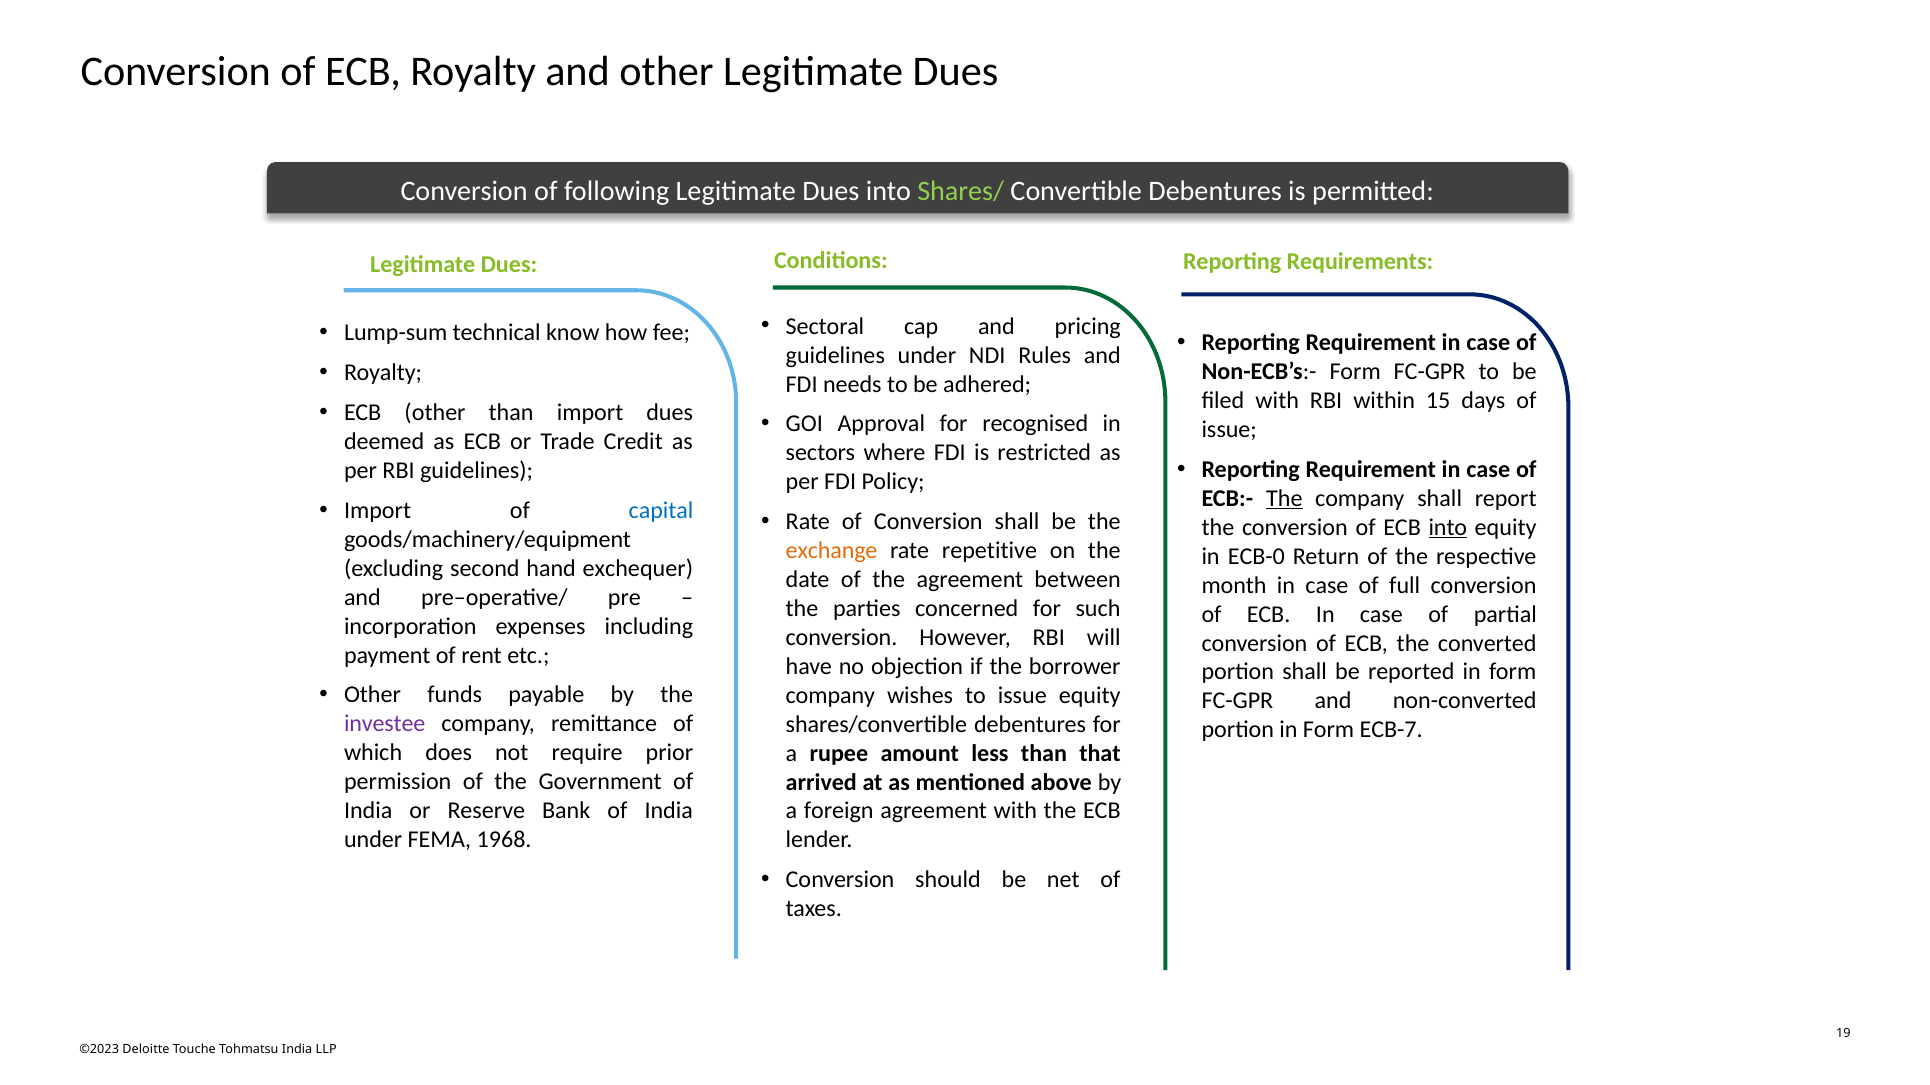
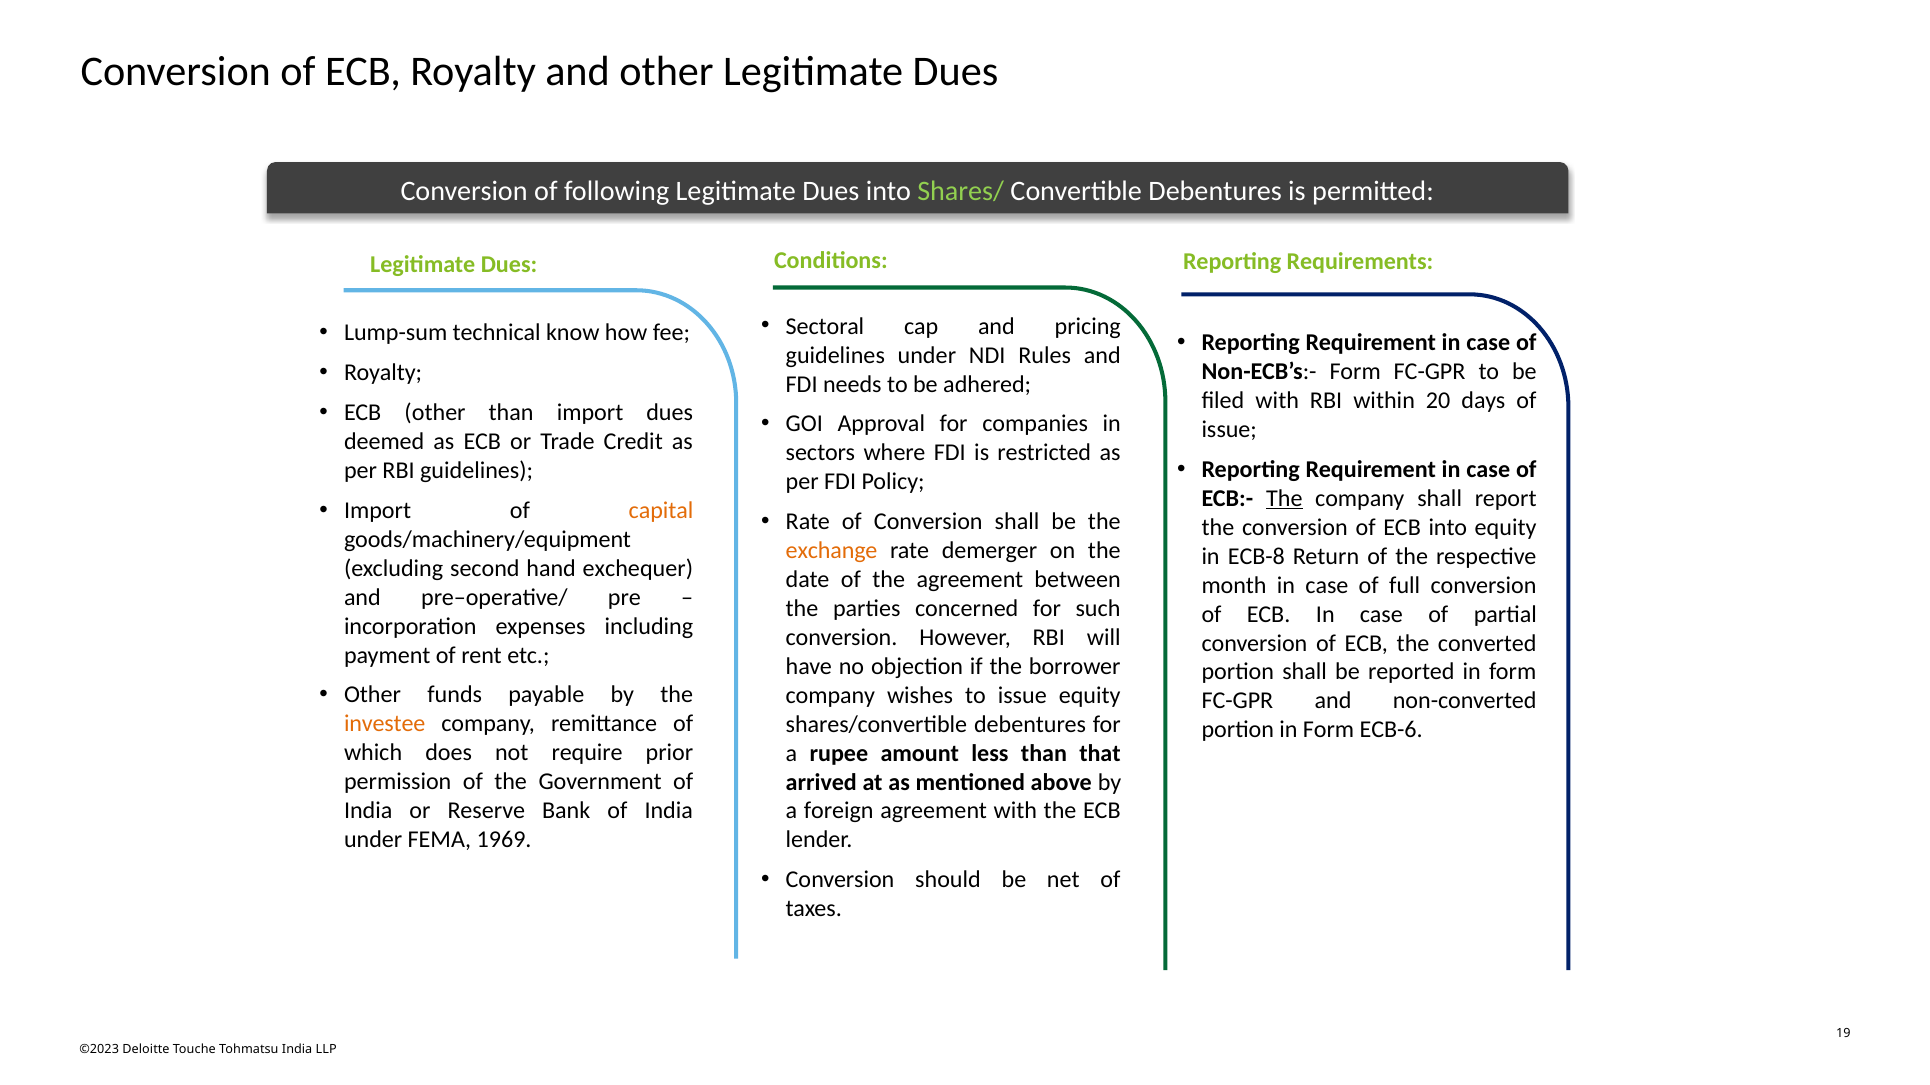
15: 15 -> 20
recognised: recognised -> companies
capital colour: blue -> orange
into at (1448, 528) underline: present -> none
repetitive: repetitive -> demerger
ECB-0: ECB-0 -> ECB-8
investee colour: purple -> orange
ECB-7: ECB-7 -> ECB-6
1968: 1968 -> 1969
